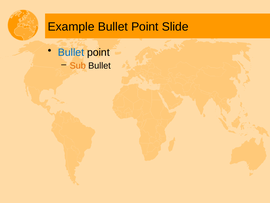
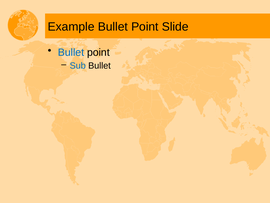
Sub colour: orange -> blue
